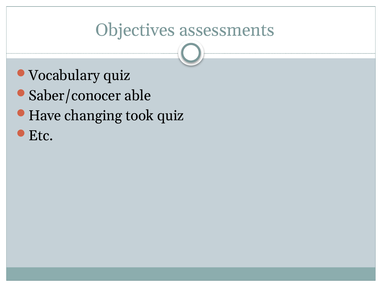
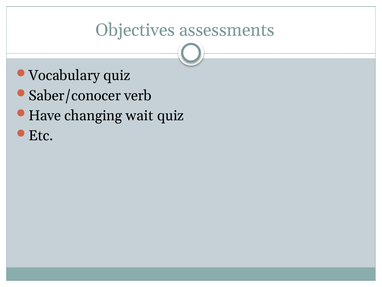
able: able -> verb
took: took -> wait
